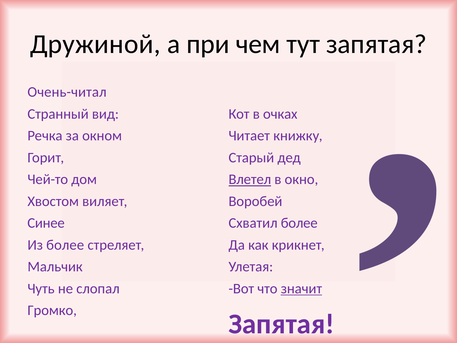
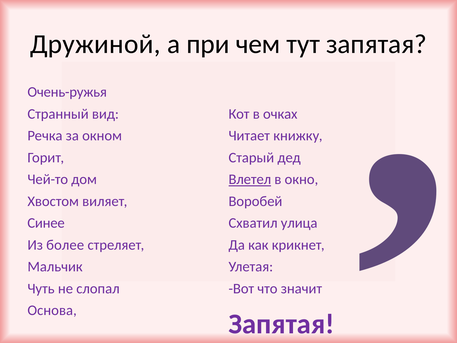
Очень-читал: Очень-читал -> Очень-ружья
Схватил более: более -> улица
значит underline: present -> none
Громко: Громко -> Основа
